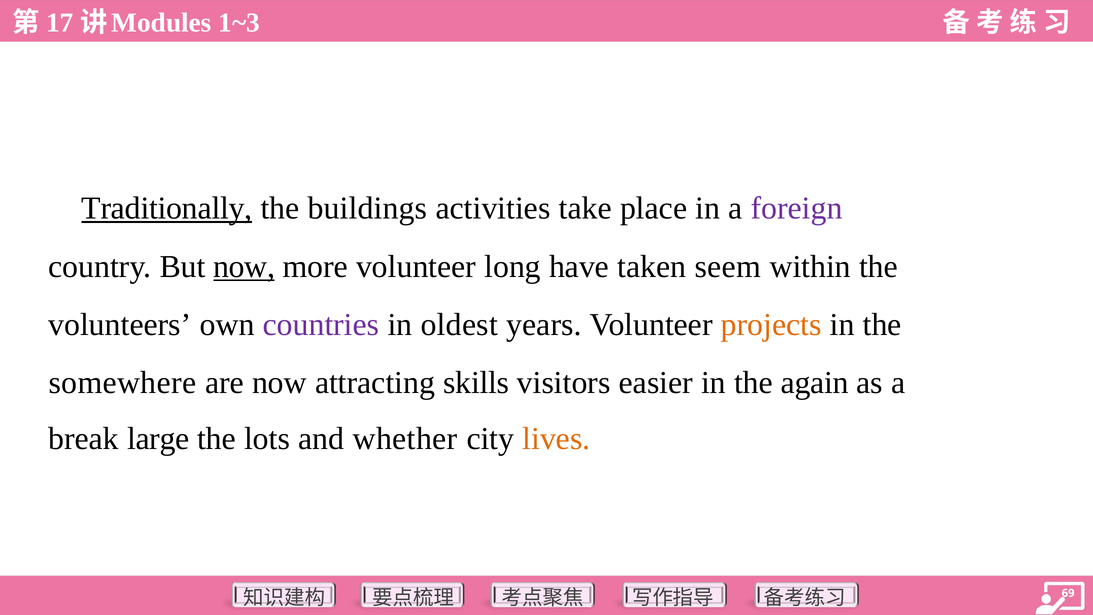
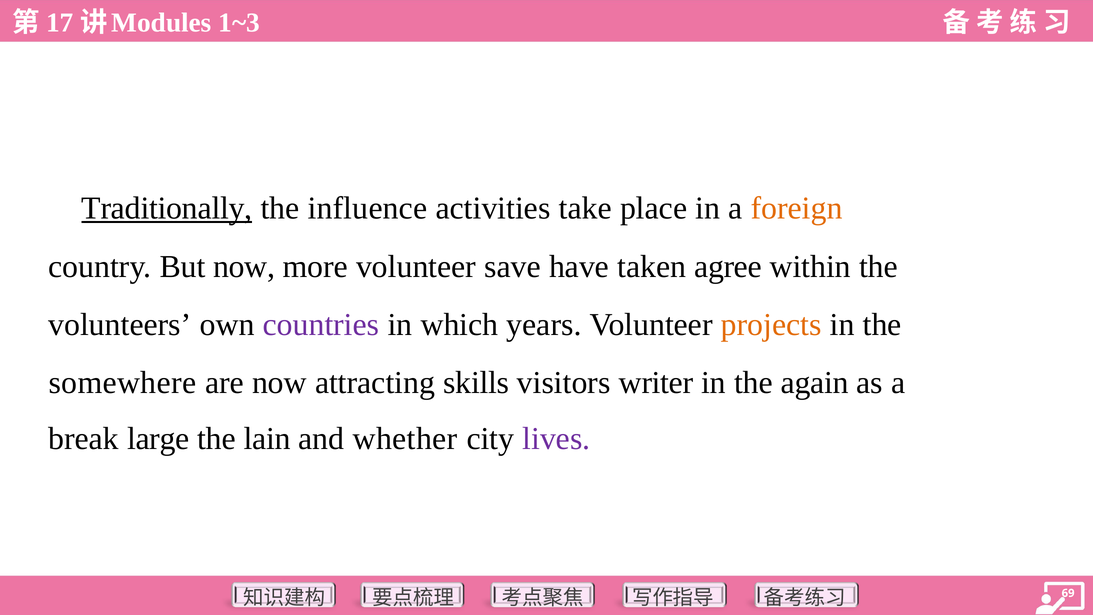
buildings: buildings -> influence
foreign colour: purple -> orange
now at (244, 266) underline: present -> none
long: long -> save
seem: seem -> agree
oldest: oldest -> which
easier: easier -> writer
lots: lots -> lain
lives colour: orange -> purple
